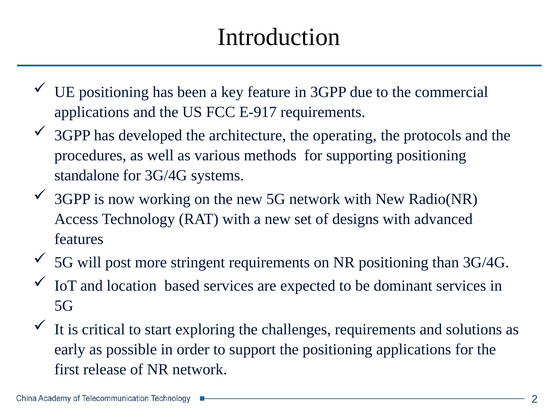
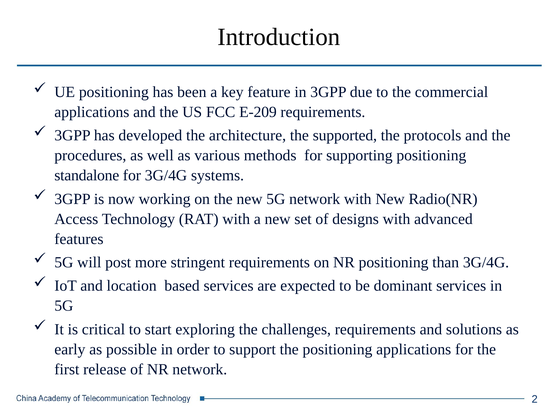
E-917: E-917 -> E-209
operating: operating -> supported
